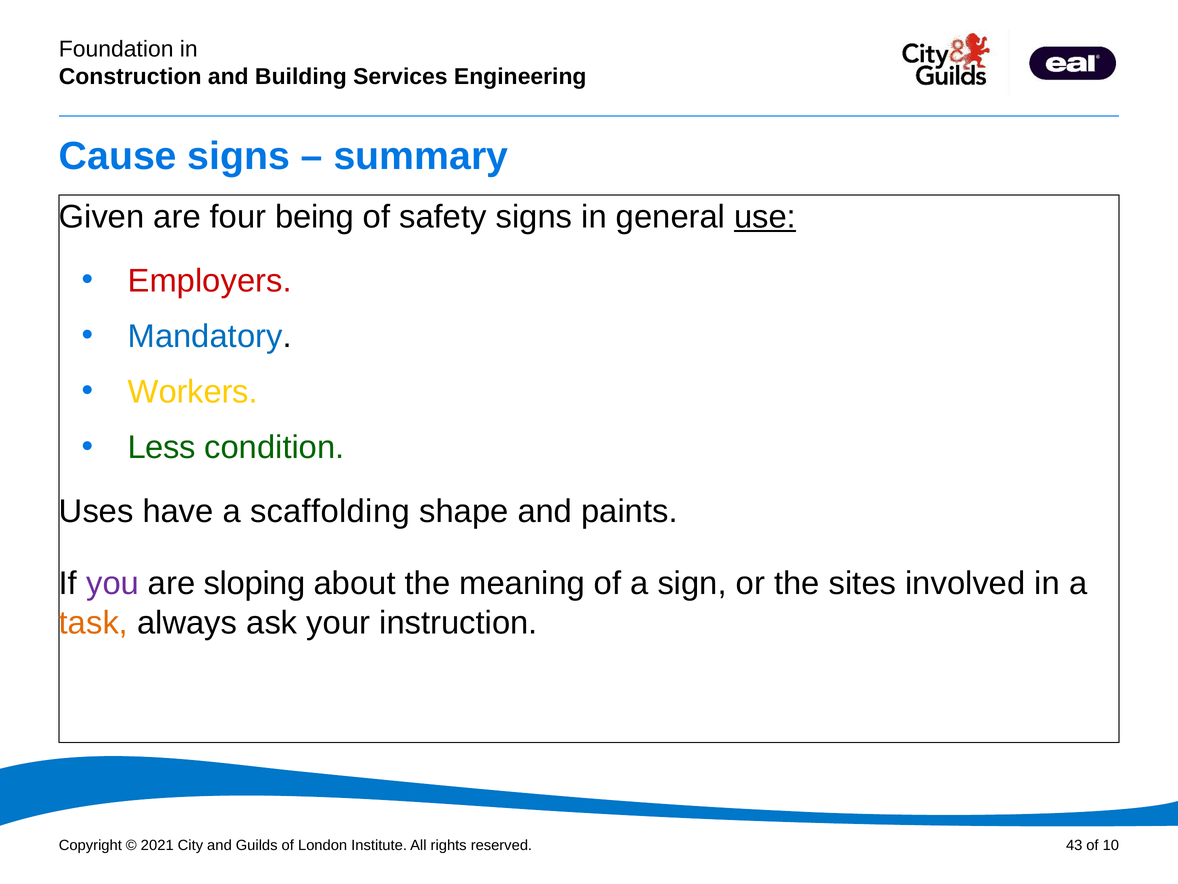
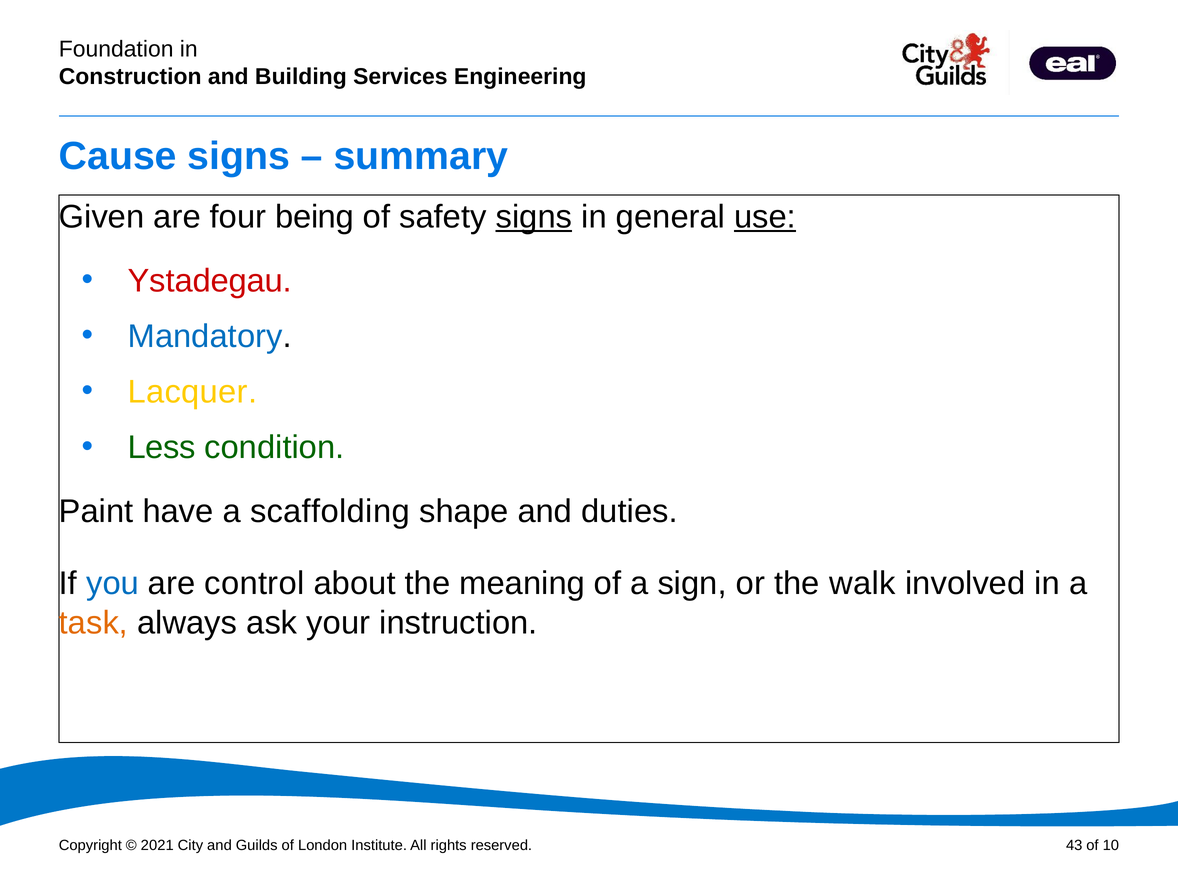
signs at (534, 217) underline: none -> present
Employers: Employers -> Ystadegau
Workers: Workers -> Lacquer
Uses: Uses -> Paint
paints: paints -> duties
you colour: purple -> blue
sloping: sloping -> control
sites: sites -> walk
